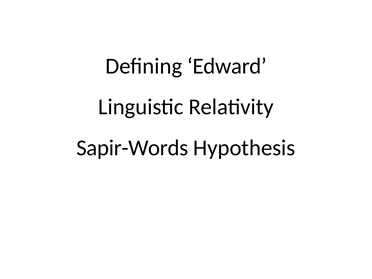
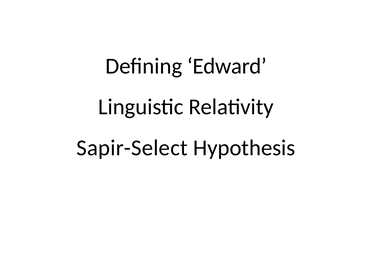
Sapir-Words: Sapir-Words -> Sapir-Select
